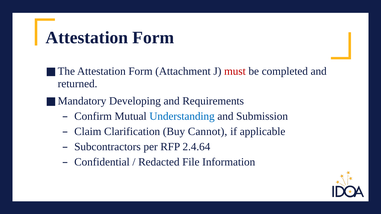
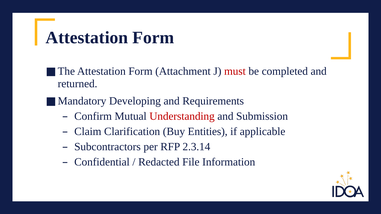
Understanding colour: blue -> red
Cannot: Cannot -> Entities
2.4.64: 2.4.64 -> 2.3.14
